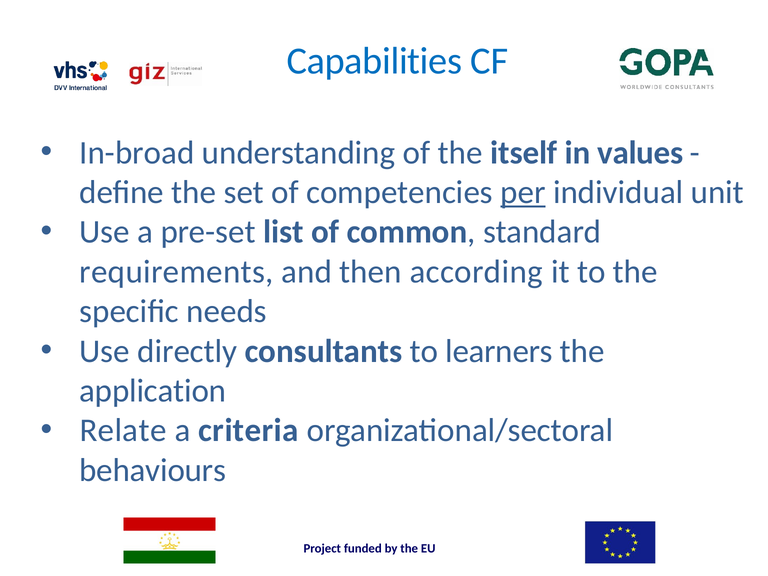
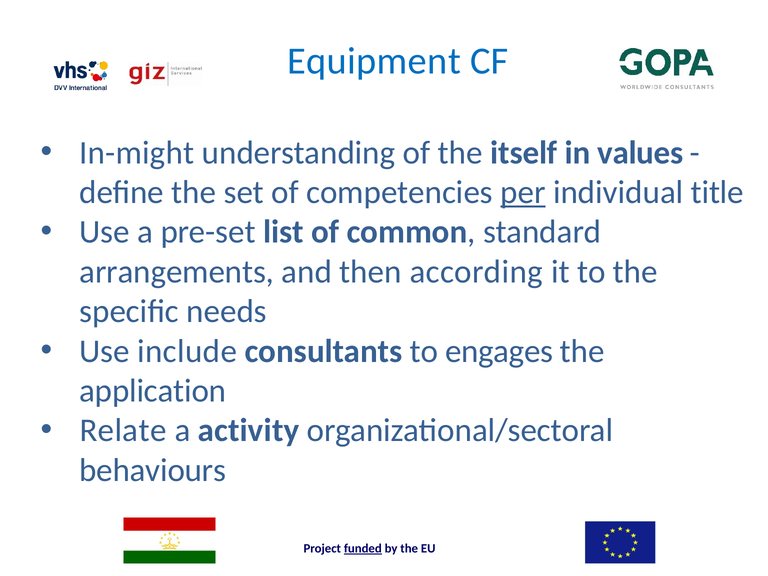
Capabilities: Capabilities -> Equipment
In-broad: In-broad -> In-might
unit: unit -> title
requirements: requirements -> arrangements
directly: directly -> include
learners: learners -> engages
criteria: criteria -> activity
funded underline: none -> present
